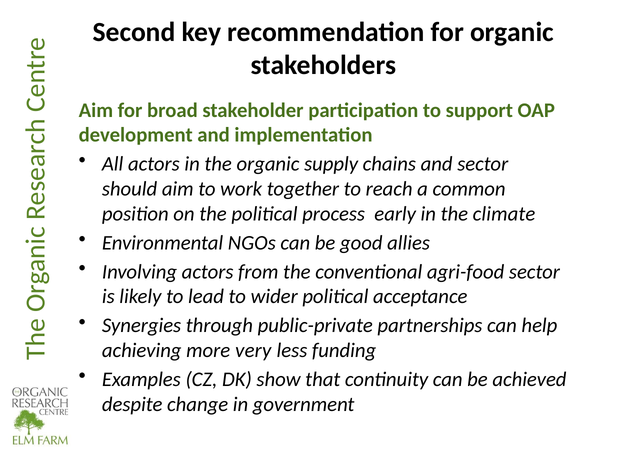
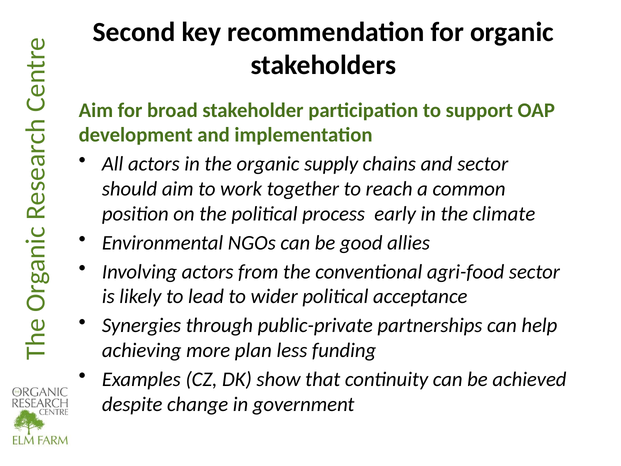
very: very -> plan
